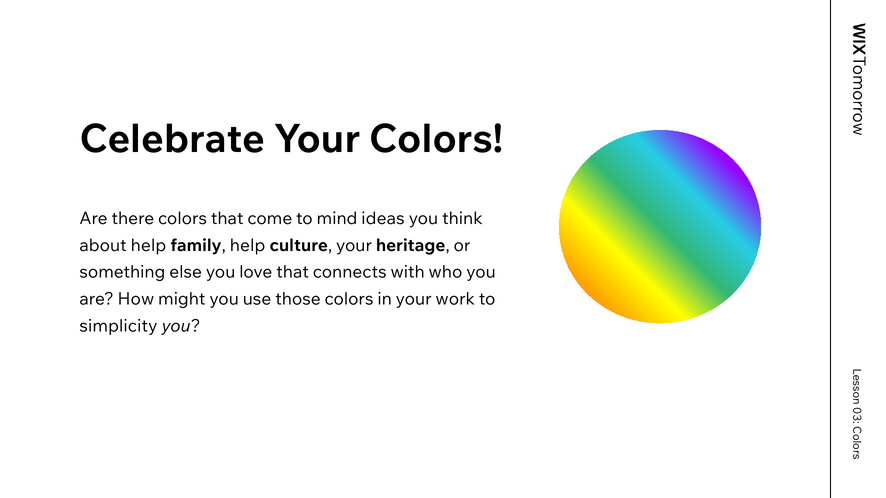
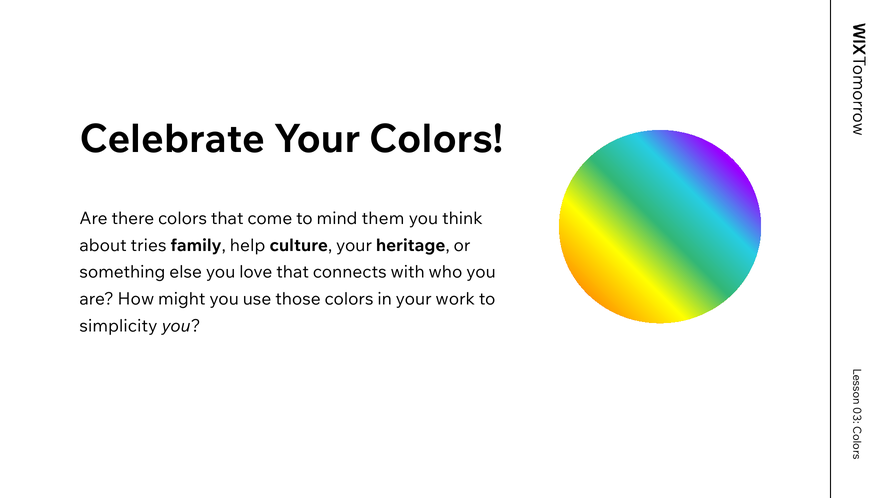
ideas: ideas -> them
about help: help -> tries
